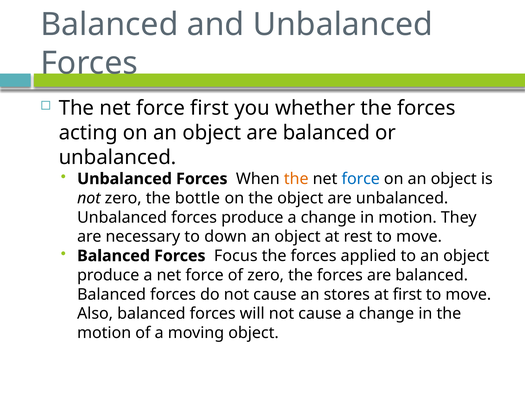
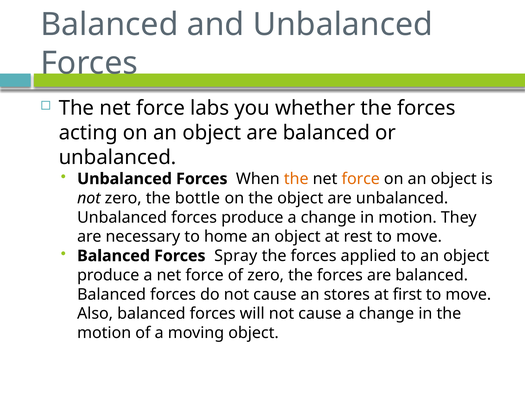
force first: first -> labs
force at (361, 179) colour: blue -> orange
down: down -> home
Focus: Focus -> Spray
